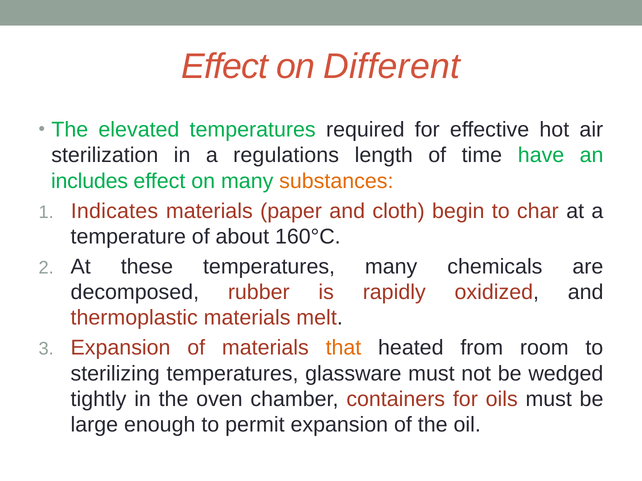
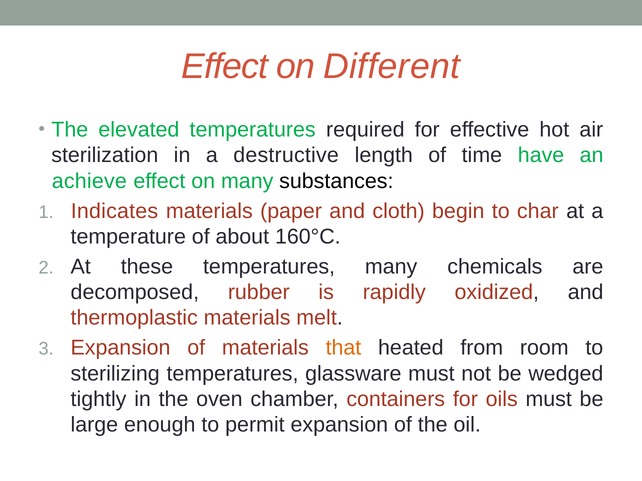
regulations: regulations -> destructive
includes: includes -> achieve
substances colour: orange -> black
